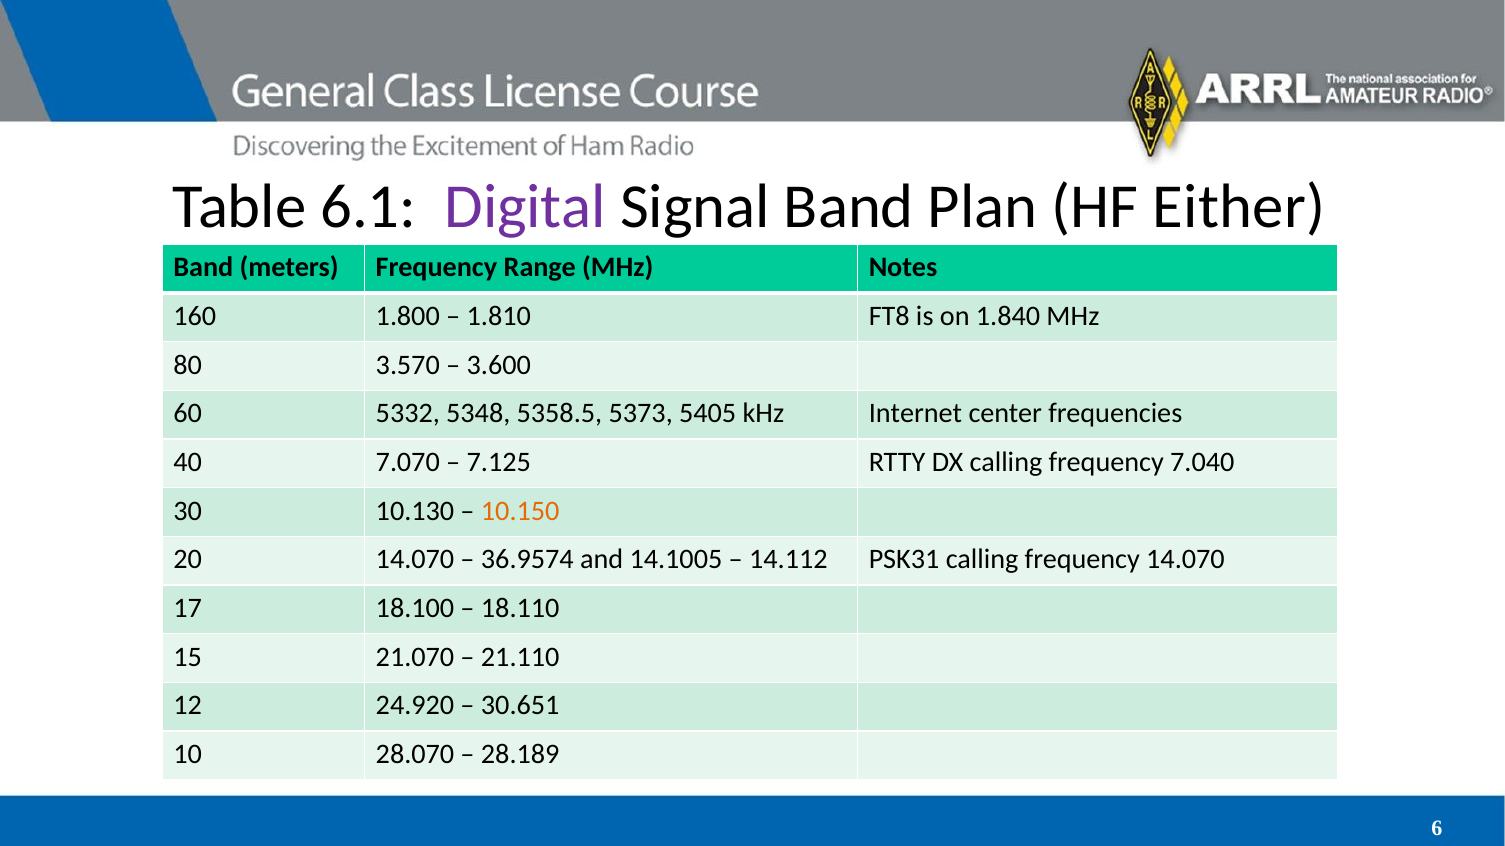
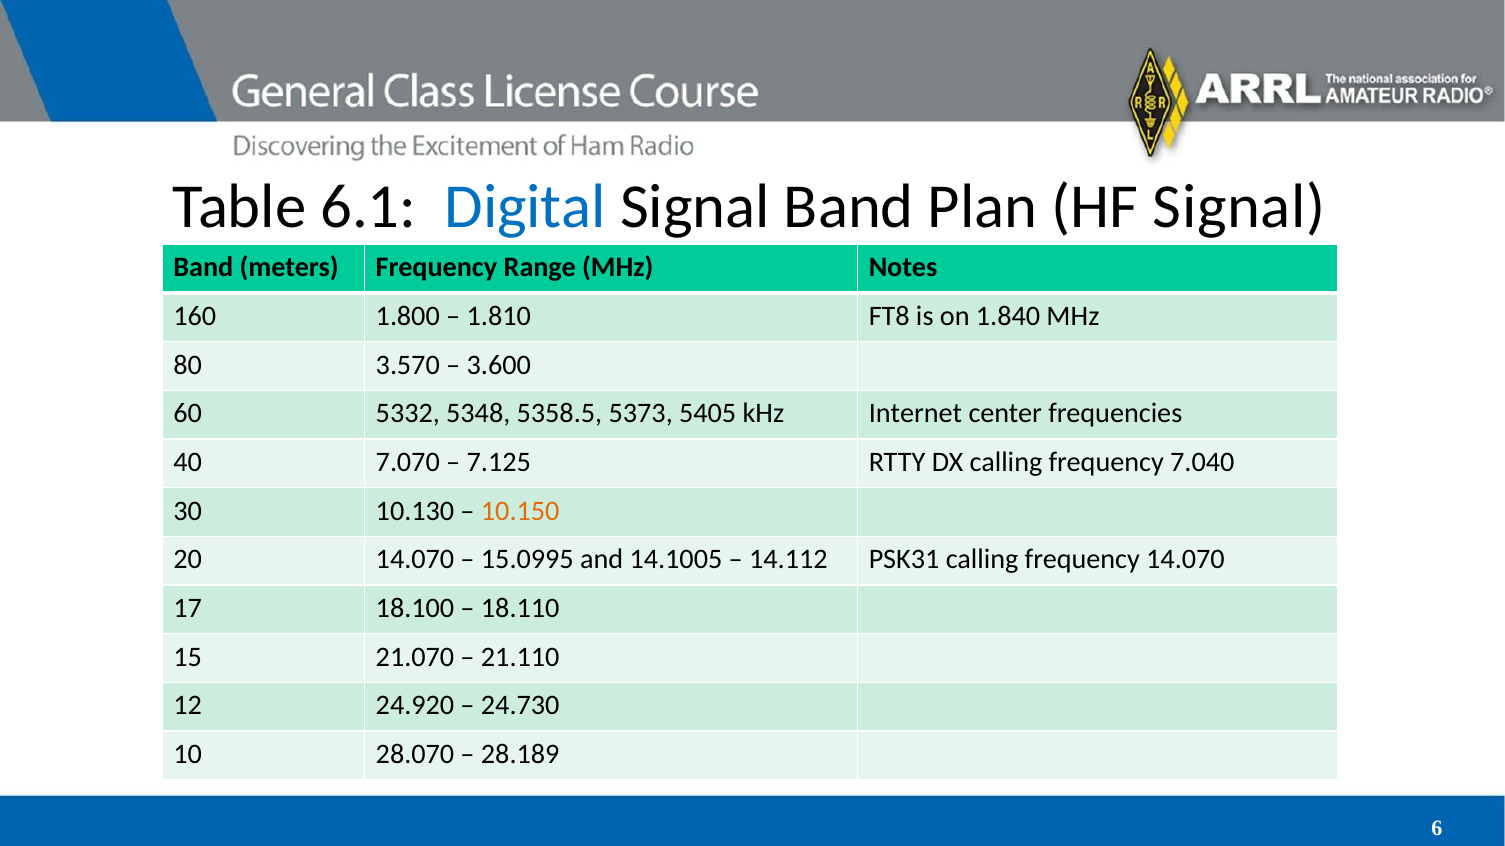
Digital colour: purple -> blue
HF Either: Either -> Signal
36.9574: 36.9574 -> 15.0995
30.651: 30.651 -> 24.730
